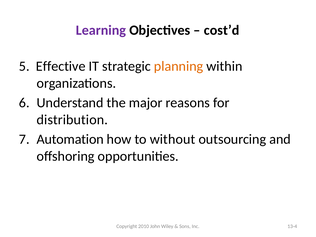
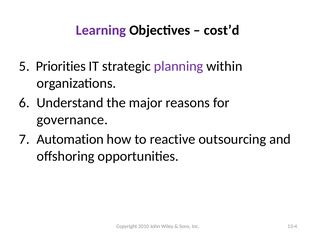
Effective: Effective -> Priorities
planning colour: orange -> purple
distribution: distribution -> governance
without: without -> reactive
